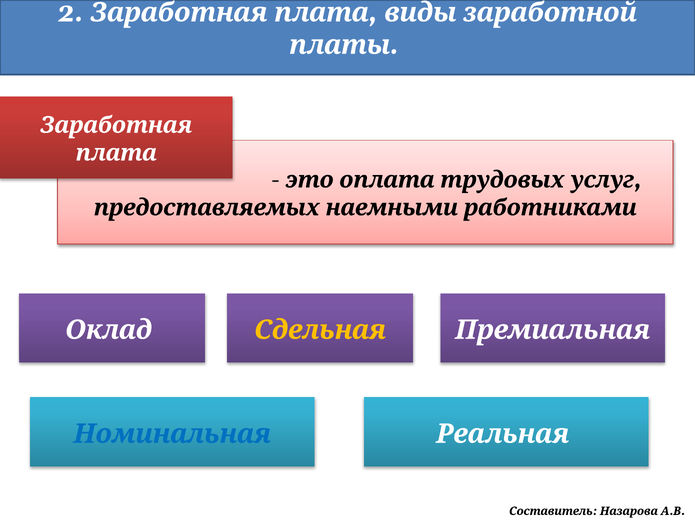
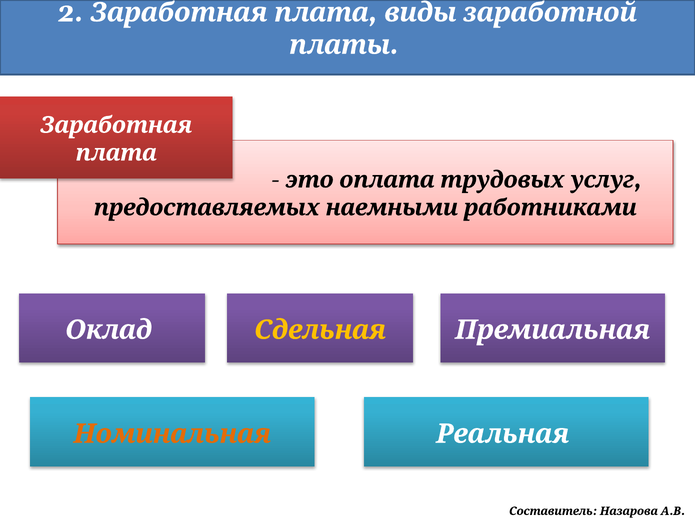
Номинальная colour: blue -> orange
